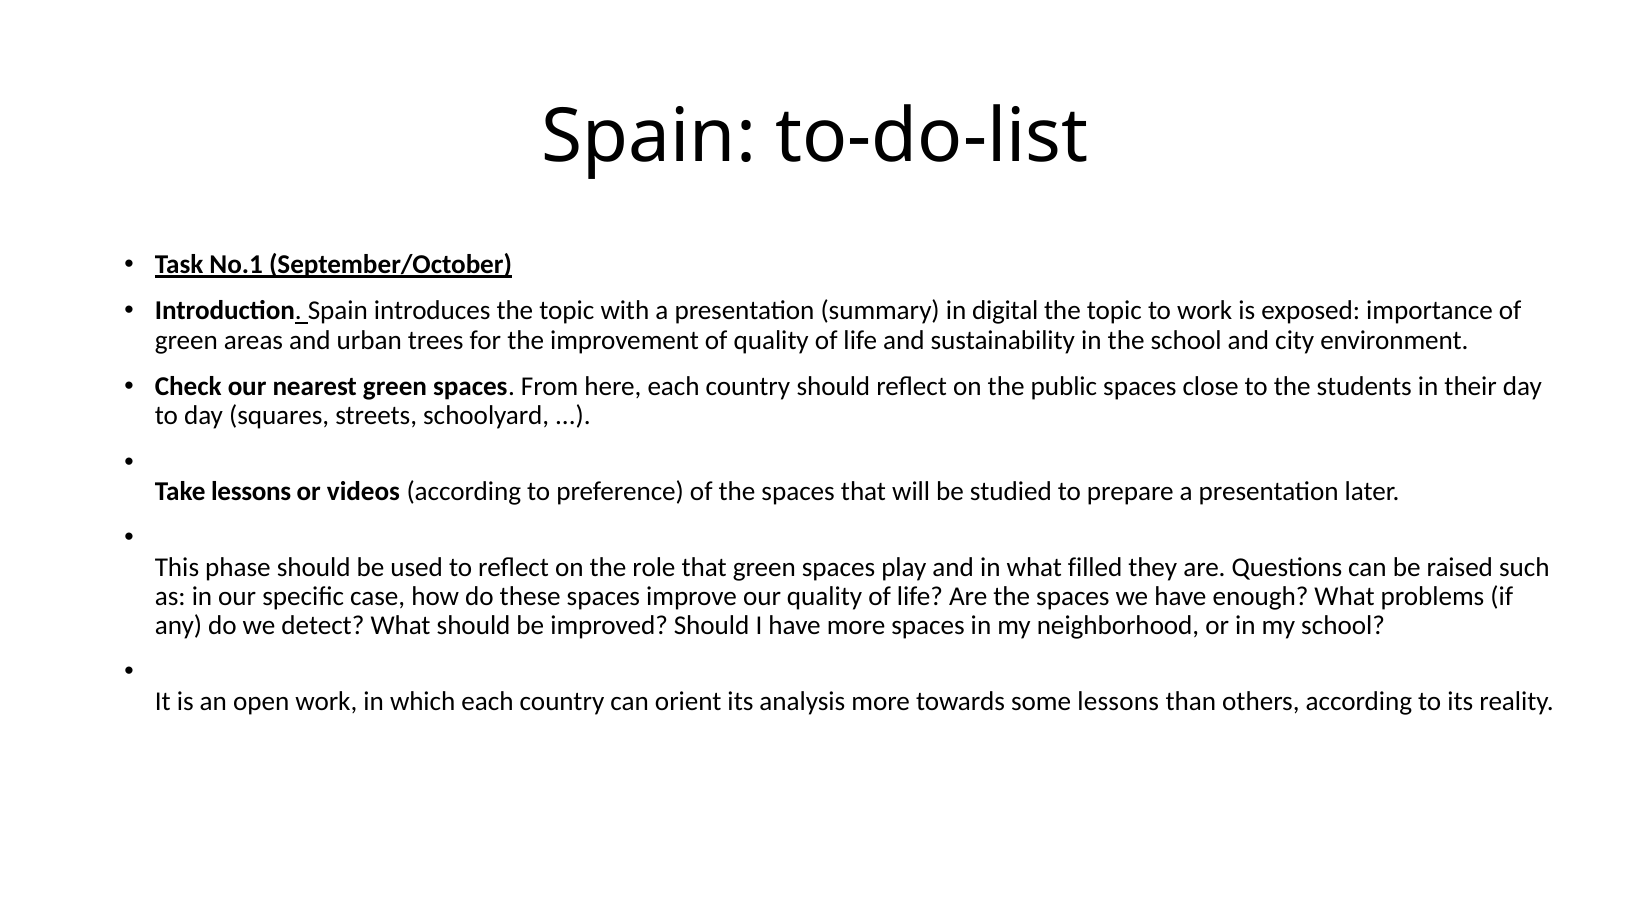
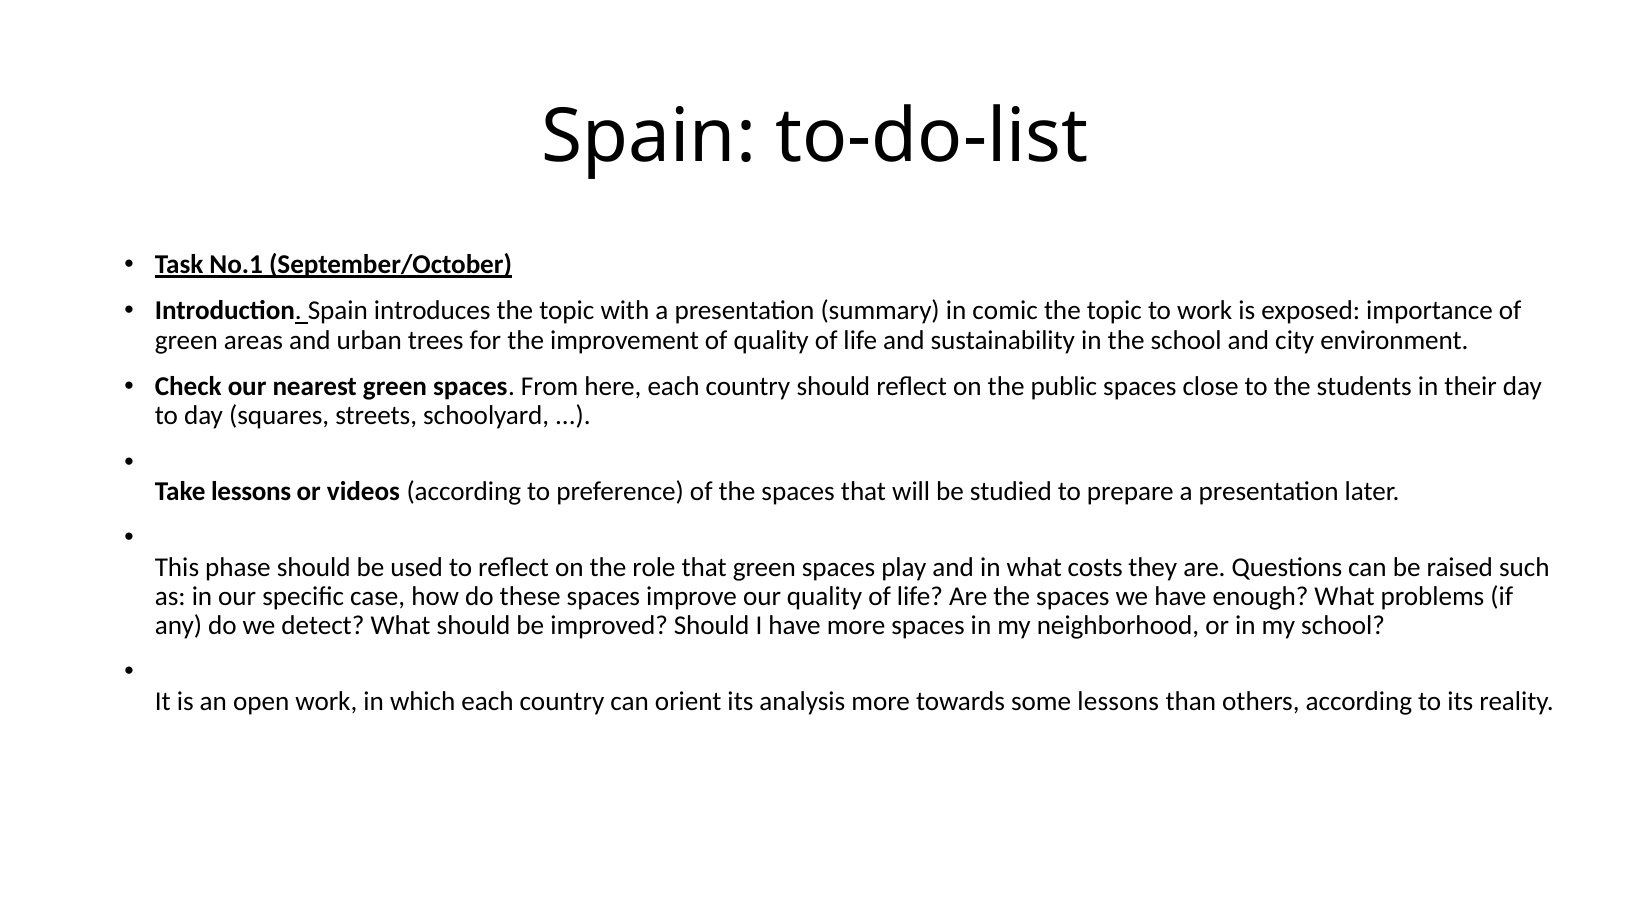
digital: digital -> comic
filled: filled -> costs
